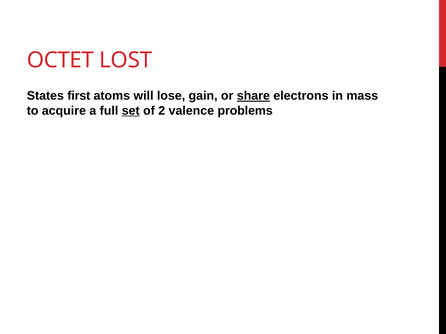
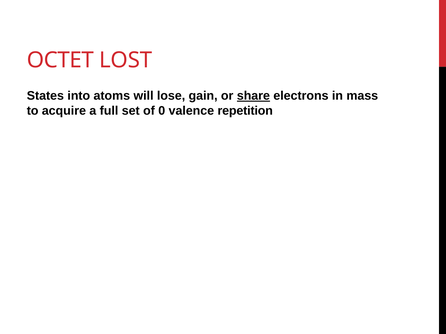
first: first -> into
set underline: present -> none
2: 2 -> 0
problems: problems -> repetition
